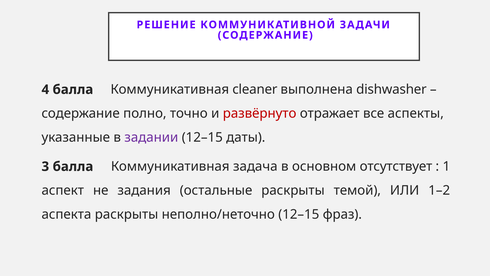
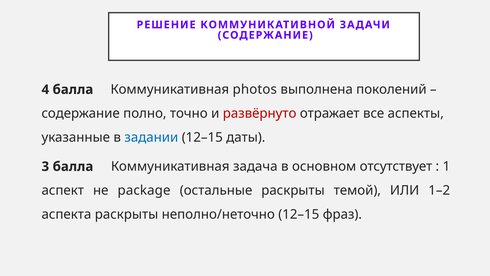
cleaner: cleaner -> photos
dishwasher: dishwasher -> поколений
задании colour: purple -> blue
задания: задания -> package
